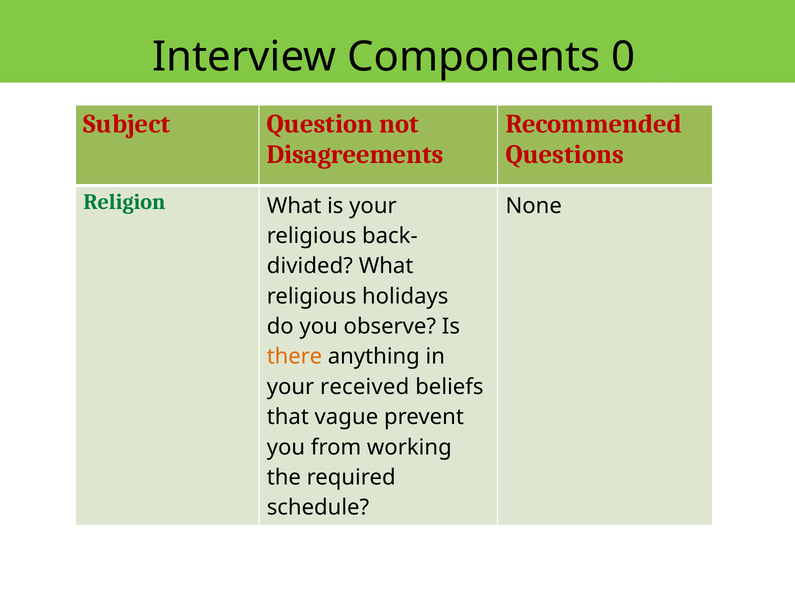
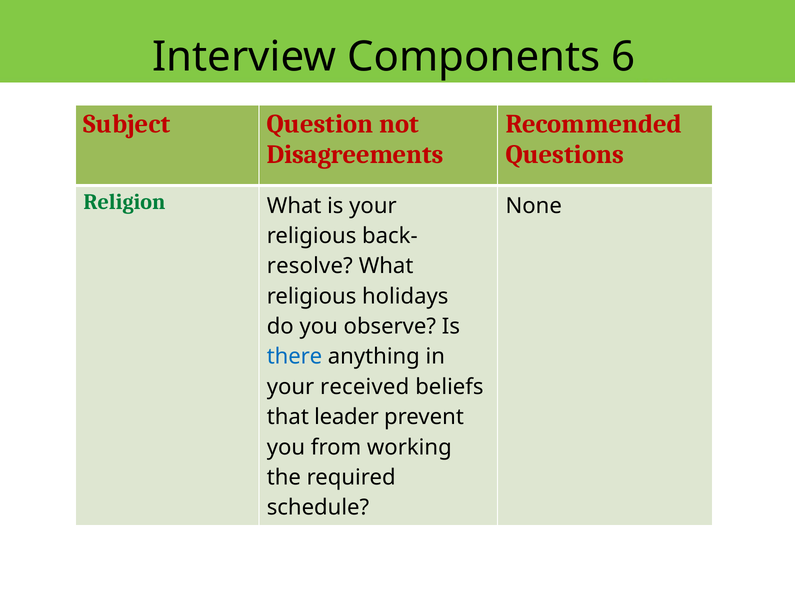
0: 0 -> 6
divided: divided -> resolve
there colour: orange -> blue
vague: vague -> leader
